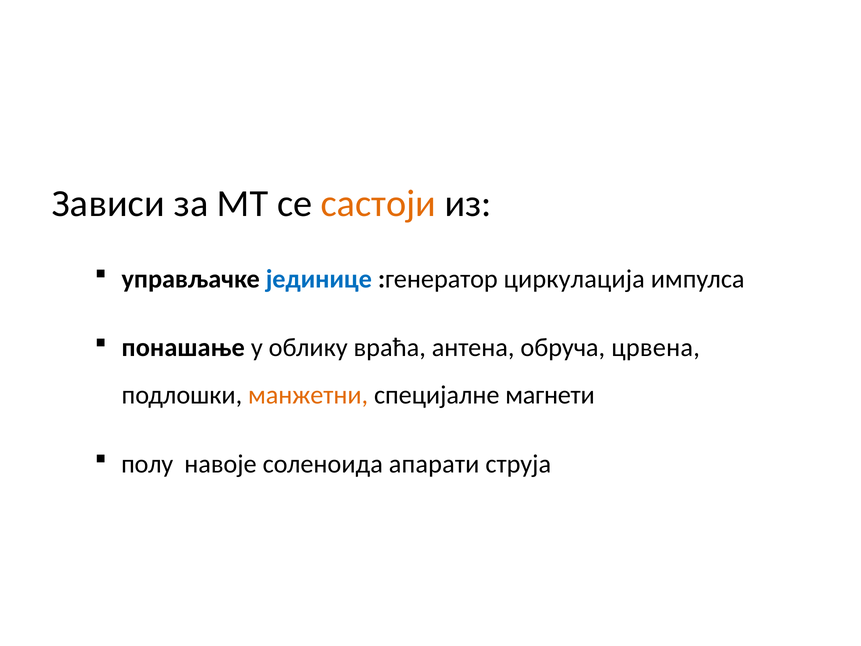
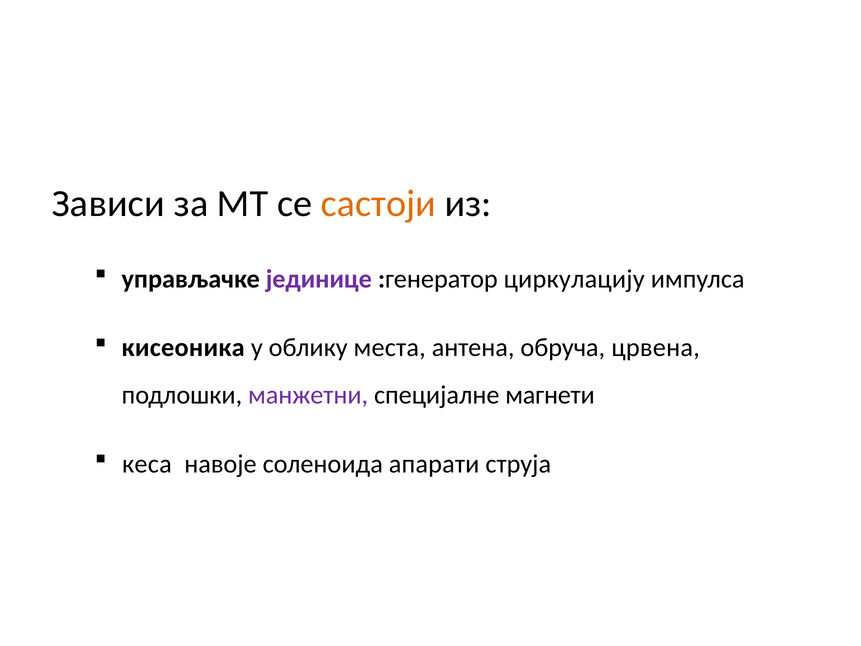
јединице colour: blue -> purple
циркулација: циркулација -> циркулацију
понашање: понашање -> кисеоника
враћа: враћа -> места
манжетни colour: orange -> purple
полу: полу -> кеса
